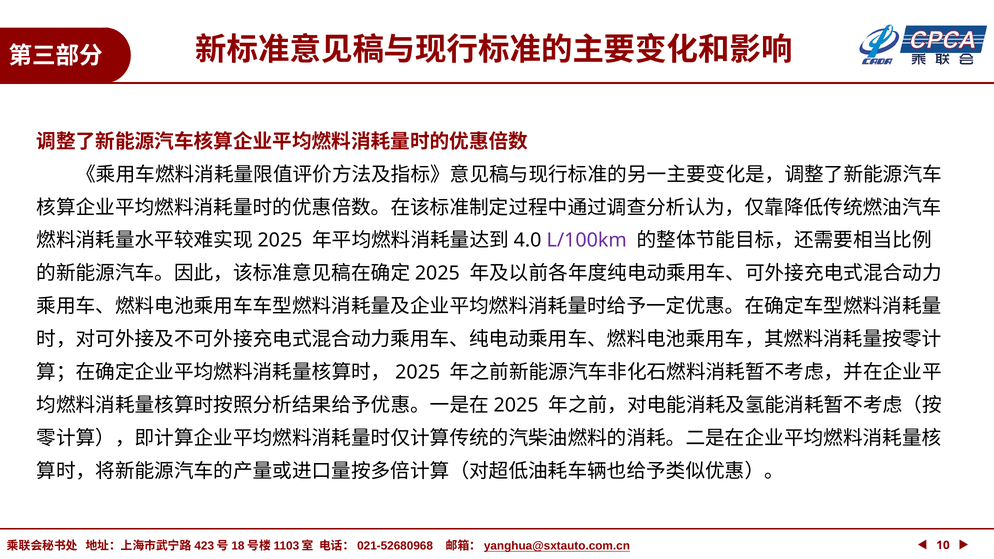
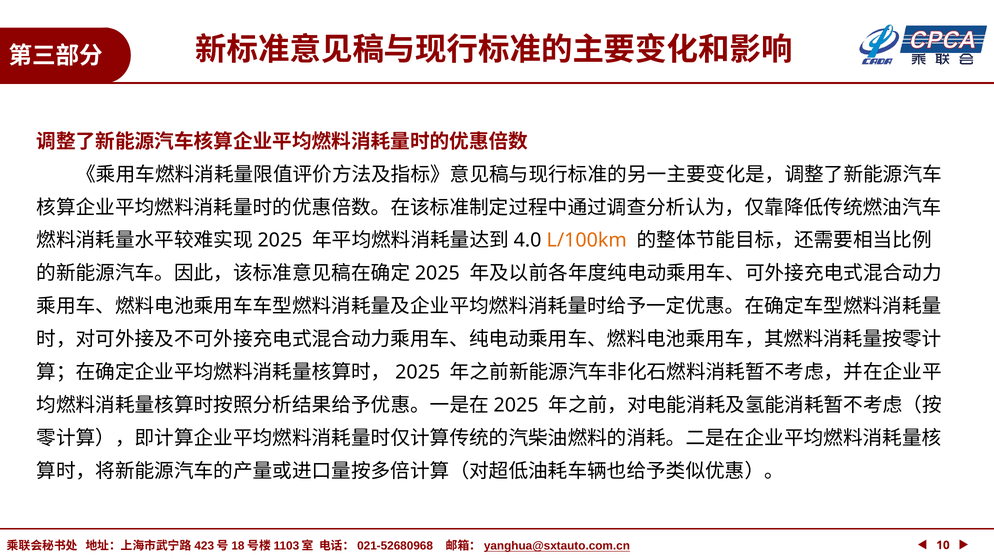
L/100km colour: purple -> orange
